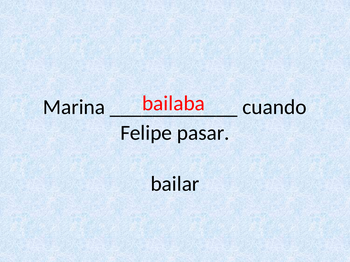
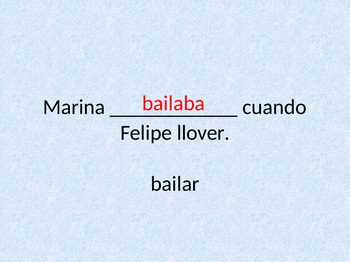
pasar: pasar -> llover
